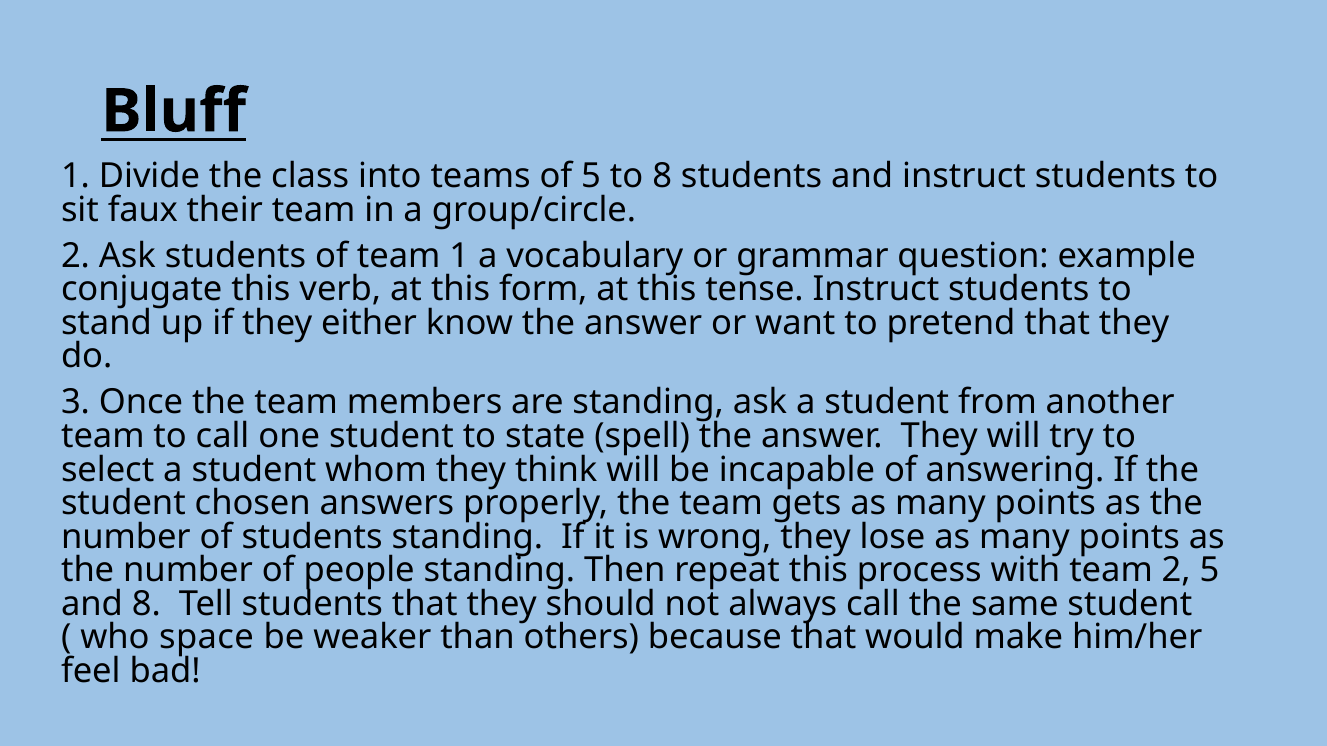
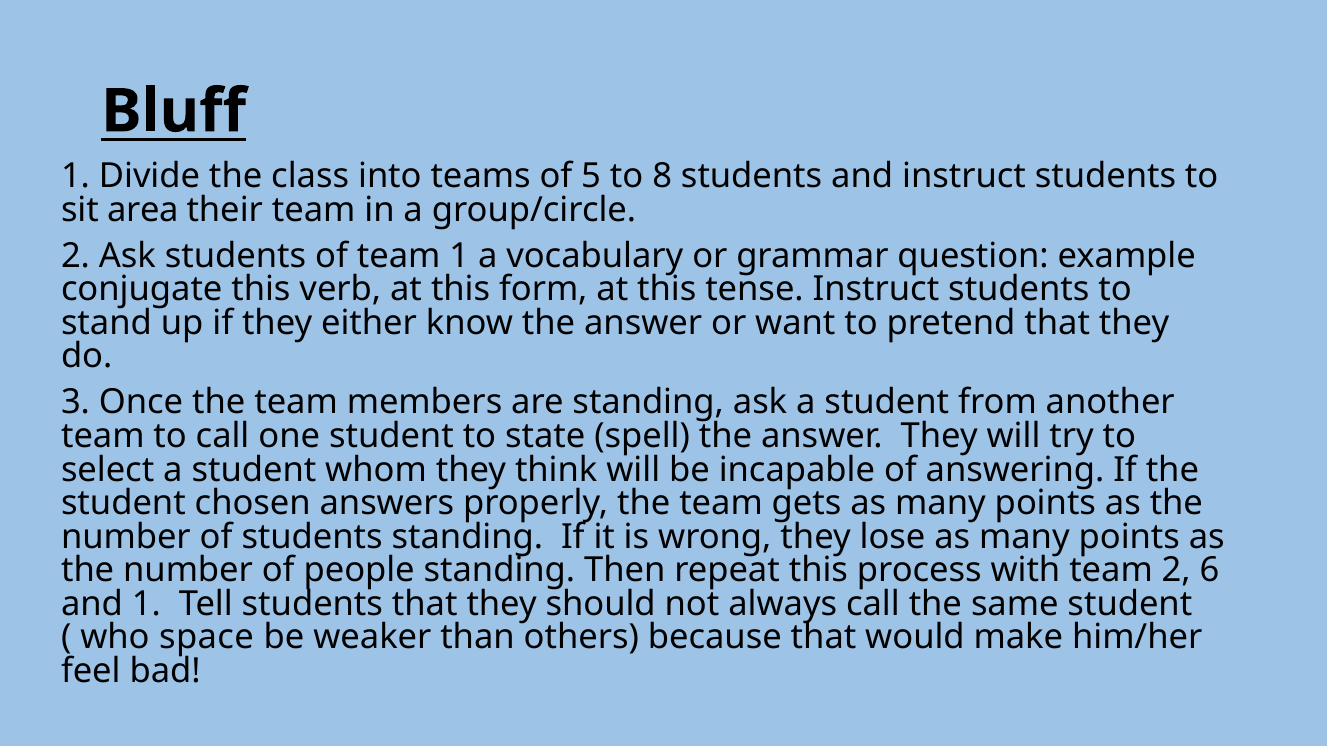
faux: faux -> area
2 5: 5 -> 6
and 8: 8 -> 1
